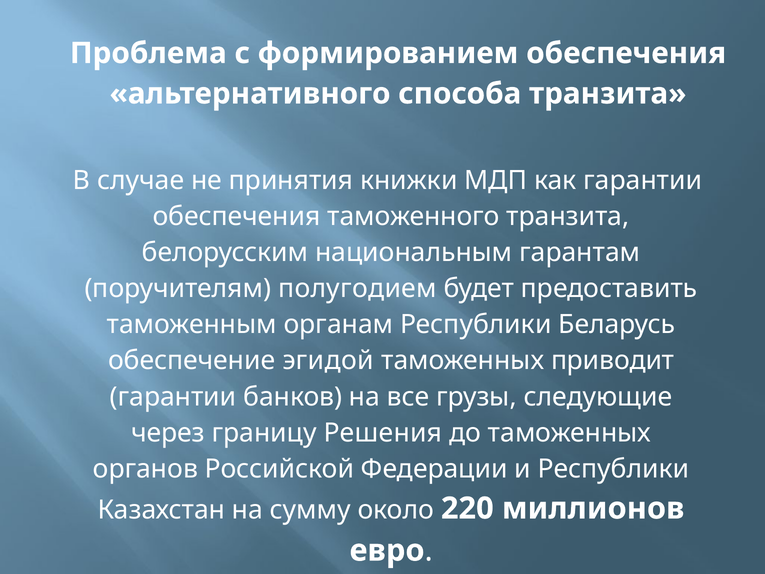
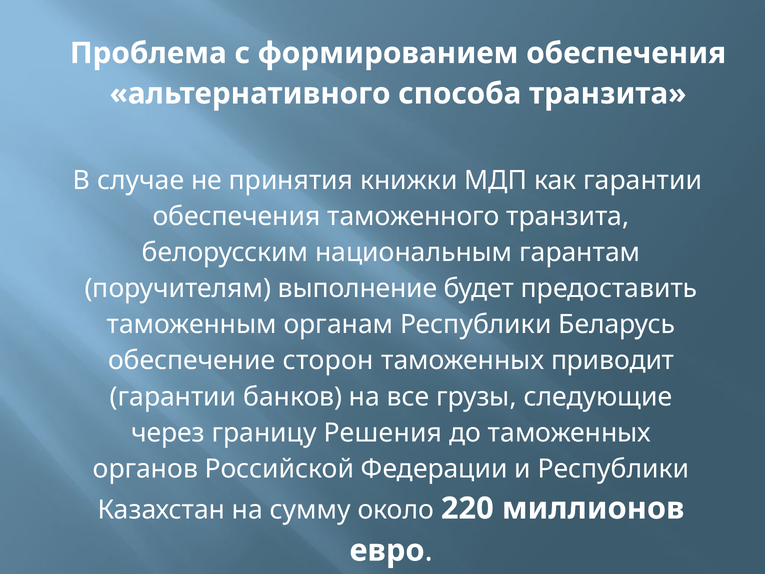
полугодием: полугодием -> выполнение
эгидой: эгидой -> сторон
